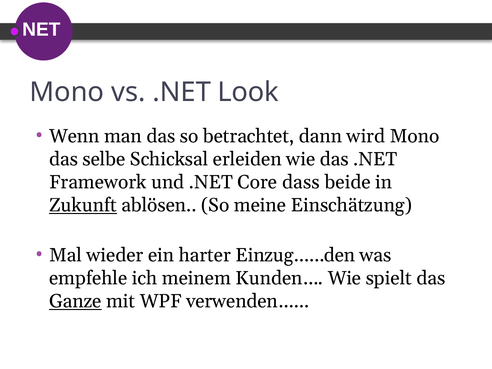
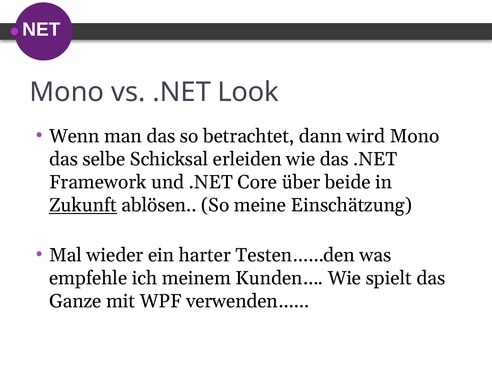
dass: dass -> über
Einzug……den: Einzug……den -> Testen……den
Ganze underline: present -> none
